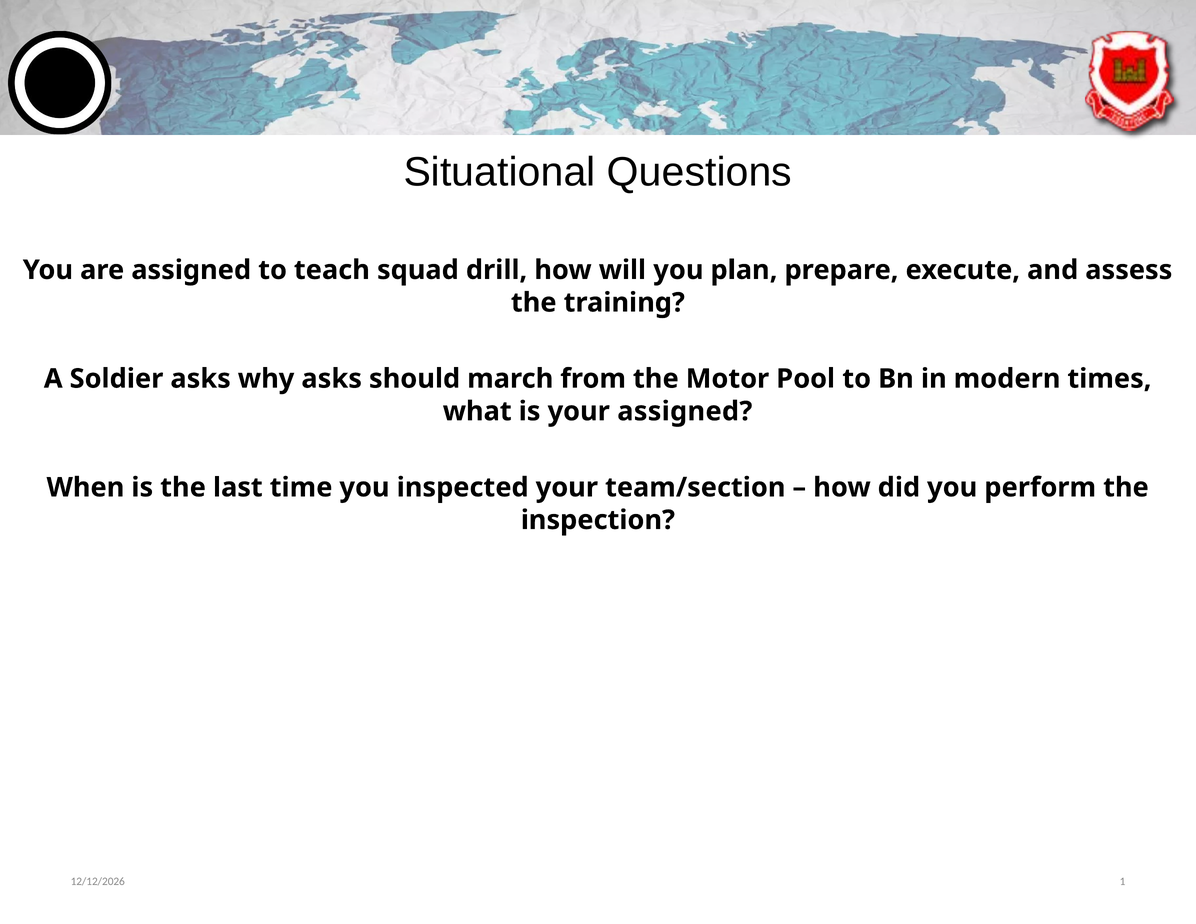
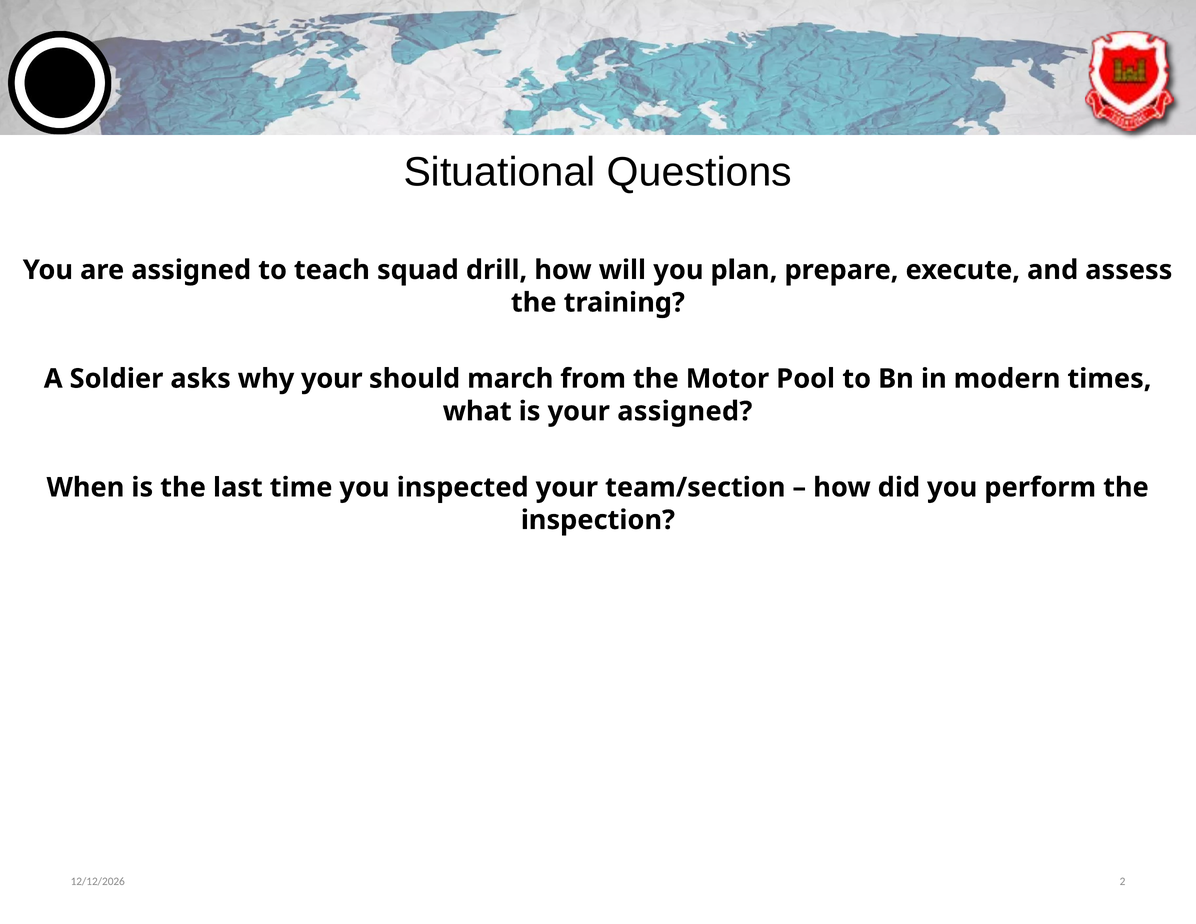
why asks: asks -> your
1: 1 -> 2
